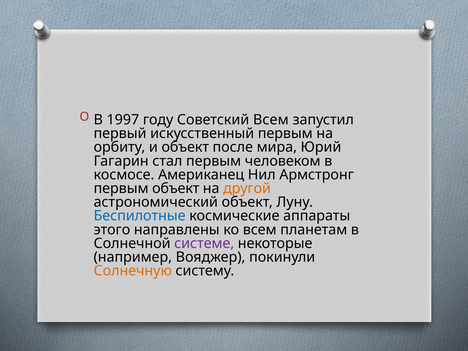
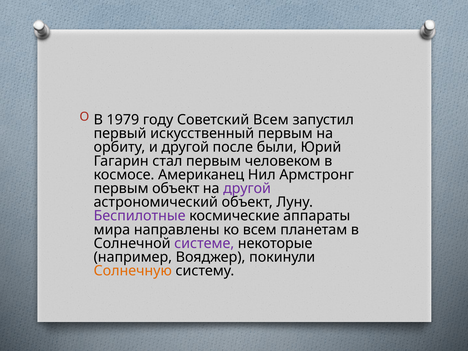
1997: 1997 -> 1979
и объект: объект -> другой
мира: мира -> были
другой at (247, 188) colour: orange -> purple
Беспилотные colour: blue -> purple
этого: этого -> мира
